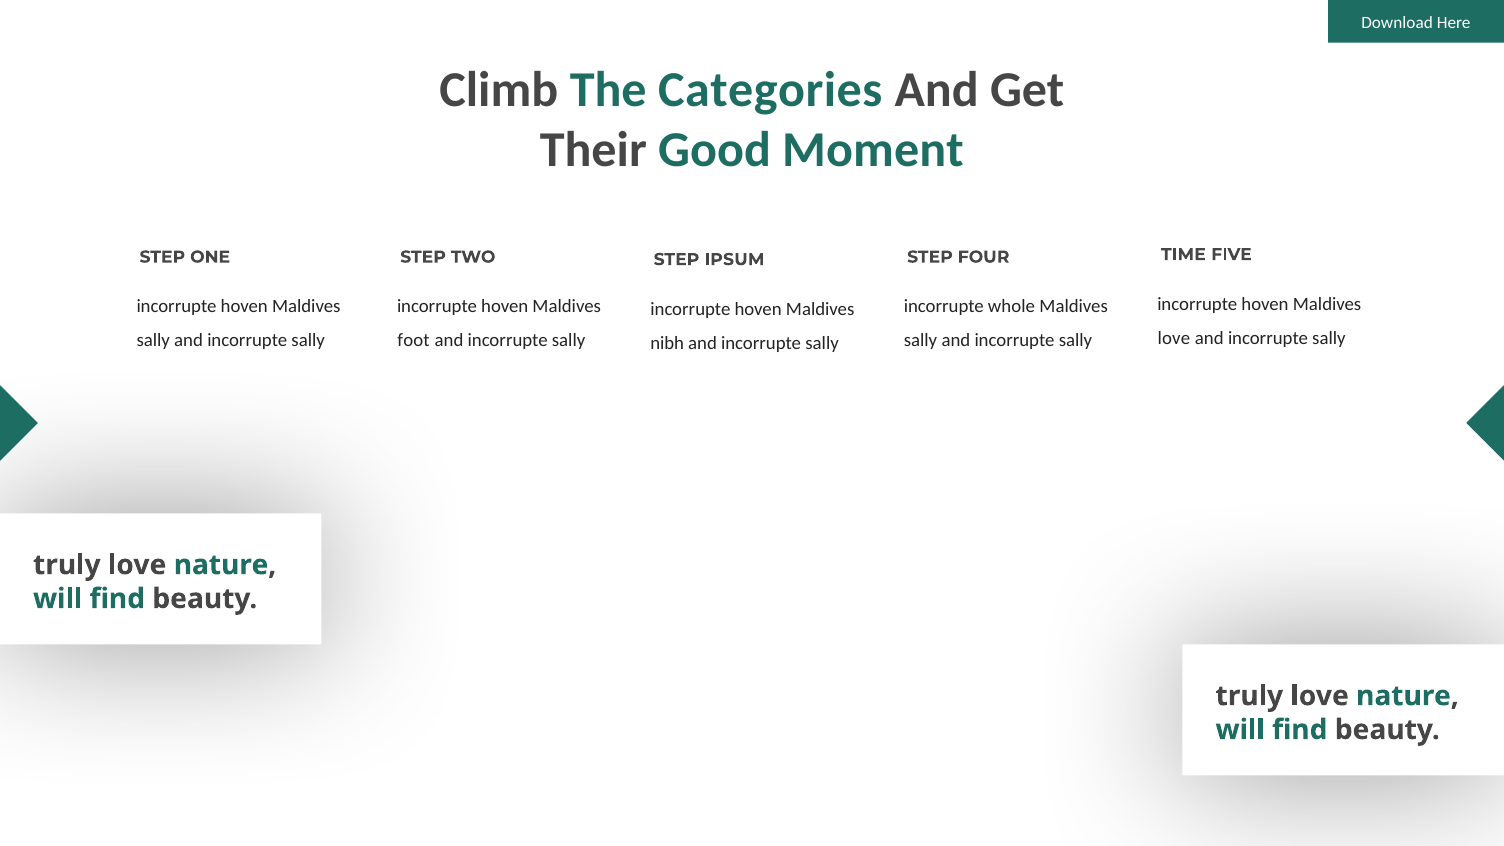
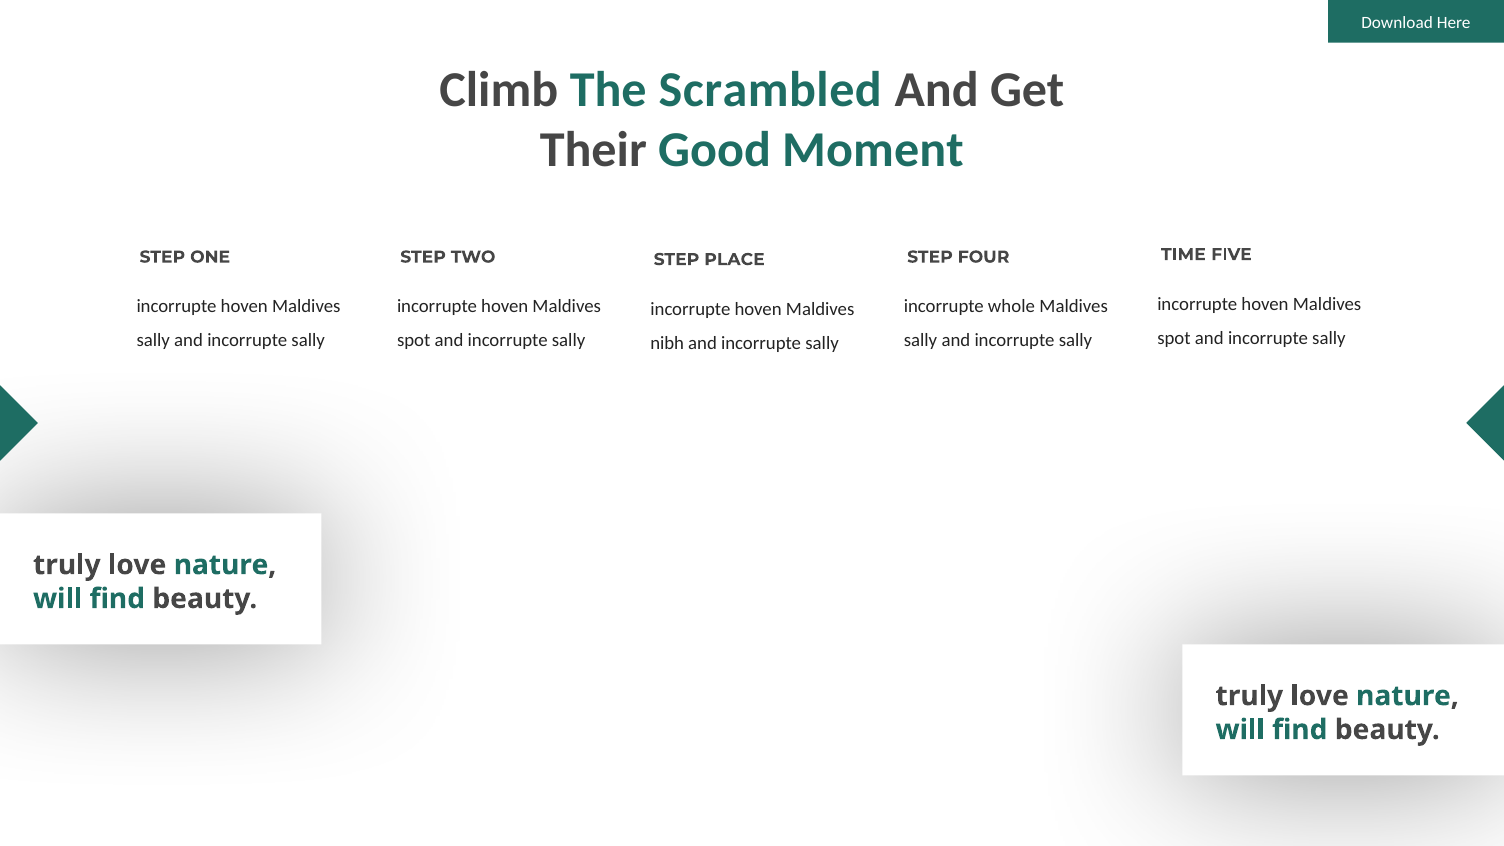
Categories: Categories -> Scrambled
IPSUM: IPSUM -> PLACE
love at (1174, 338): love -> spot
foot at (414, 340): foot -> spot
